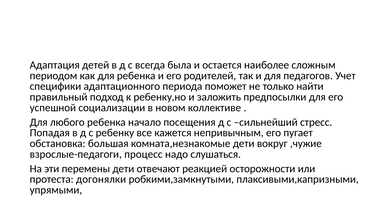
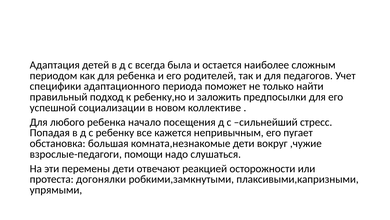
процесс: процесс -> помощи
